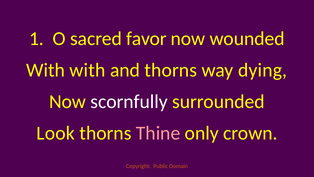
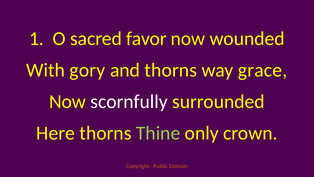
With with: with -> gory
dying: dying -> grace
Look: Look -> Here
Thine colour: pink -> light green
